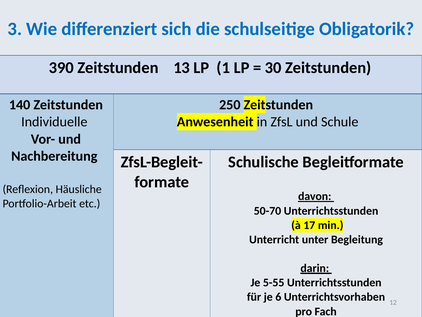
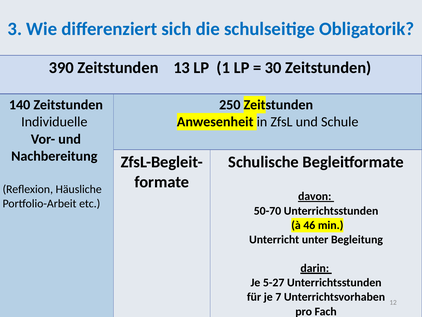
17: 17 -> 46
5-55: 5-55 -> 5-27
6: 6 -> 7
